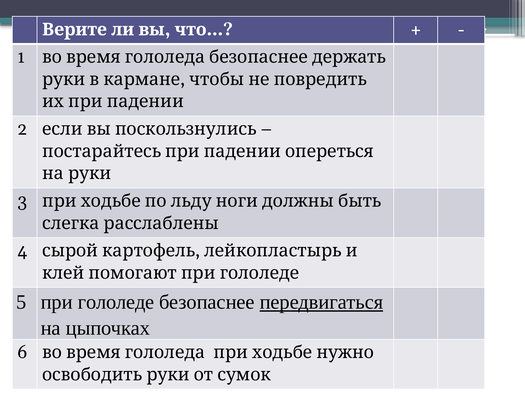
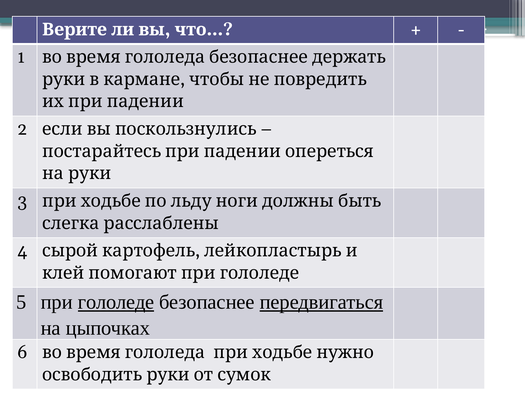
гололеде underline: none -> present
